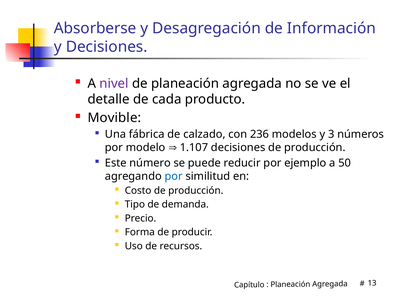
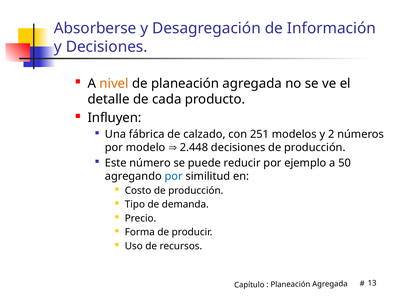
nivel colour: purple -> orange
Movible: Movible -> Influyen
236: 236 -> 251
3: 3 -> 2
1.107: 1.107 -> 2.448
